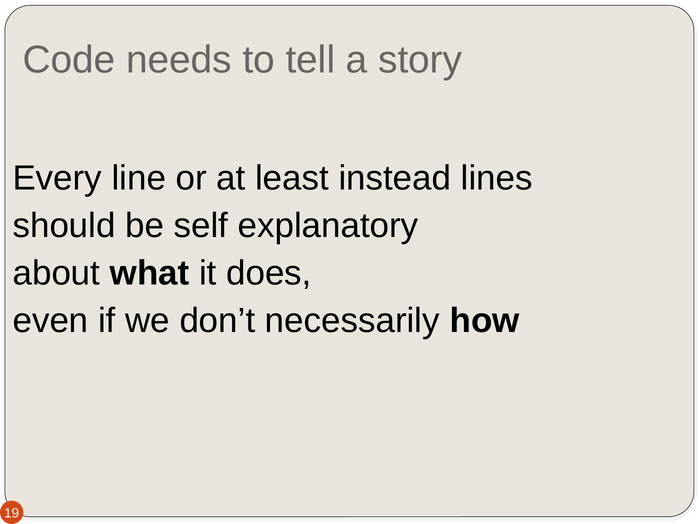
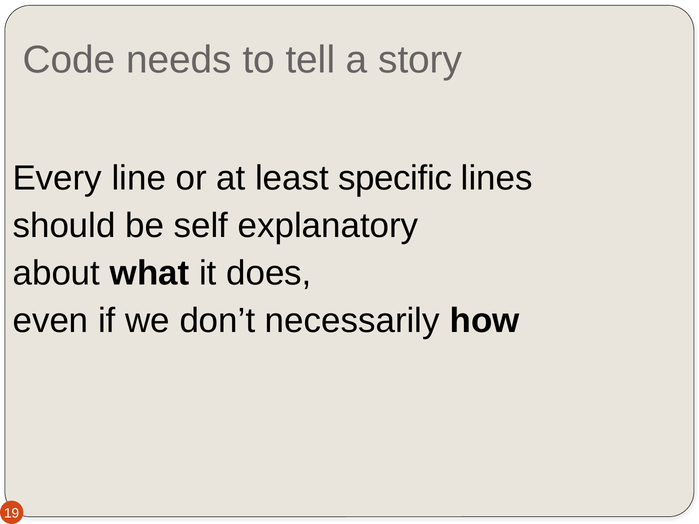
instead: instead -> specific
